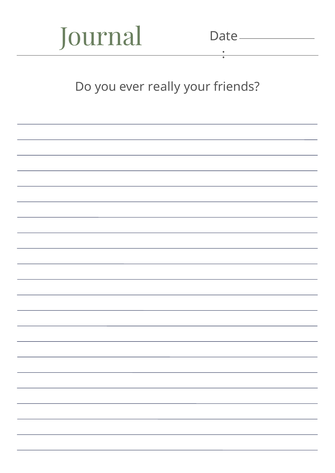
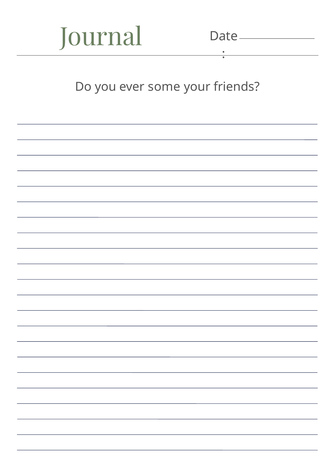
really: really -> some
